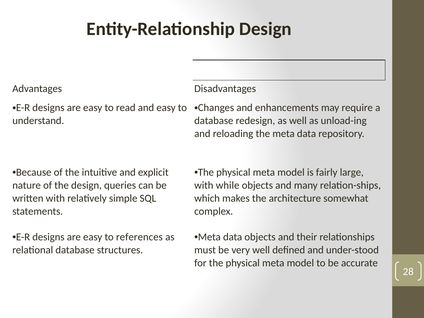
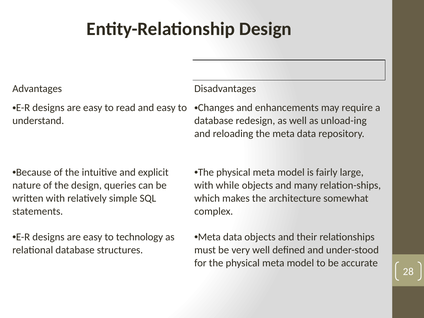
references: references -> technology
